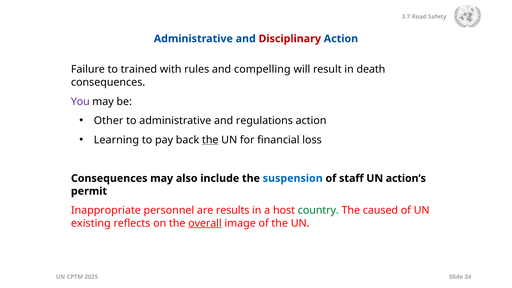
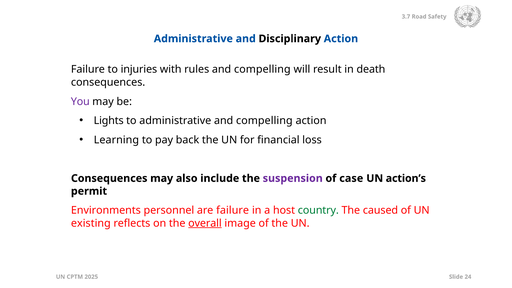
Disciplinary colour: red -> black
trained: trained -> injuries
Other: Other -> Lights
administrative and regulations: regulations -> compelling
the at (210, 140) underline: present -> none
suspension colour: blue -> purple
staff: staff -> case
Inappropriate: Inappropriate -> Environments
are results: results -> failure
